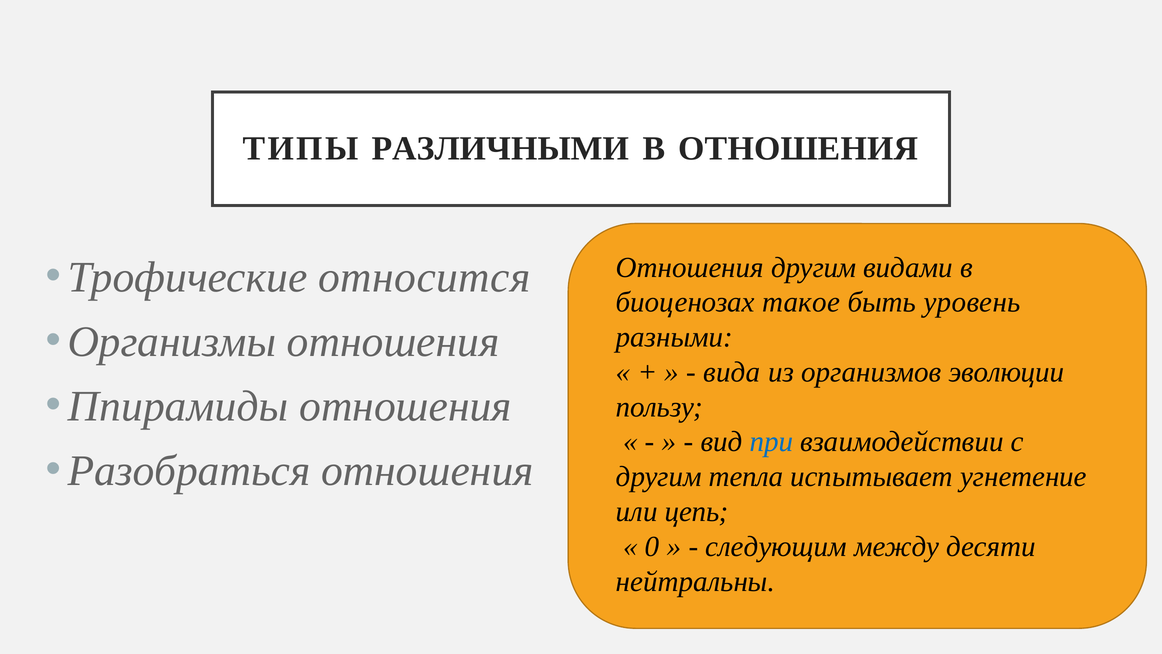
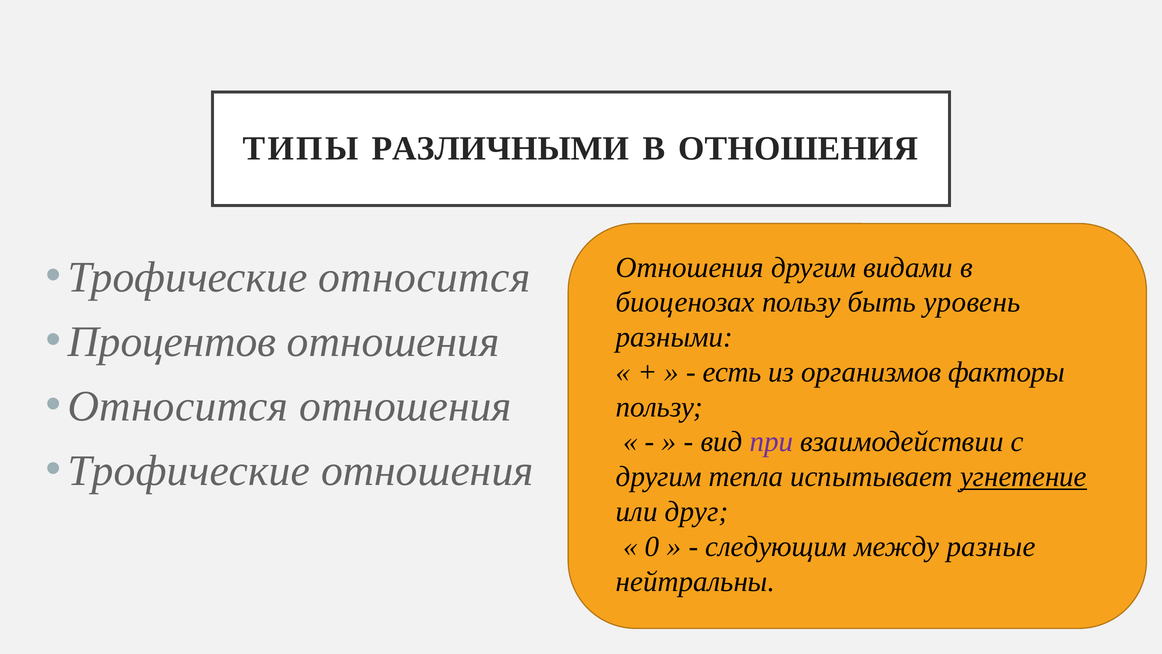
биоценозах такое: такое -> пользу
Организмы: Организмы -> Процентов
вида: вида -> есть
эволюции: эволюции -> факторы
Ппирамиды at (178, 406): Ппирамиды -> Относится
при colour: blue -> purple
Разобраться at (189, 470): Разобраться -> Трофические
угнетение underline: none -> present
цепь: цепь -> друг
десяти: десяти -> разные
